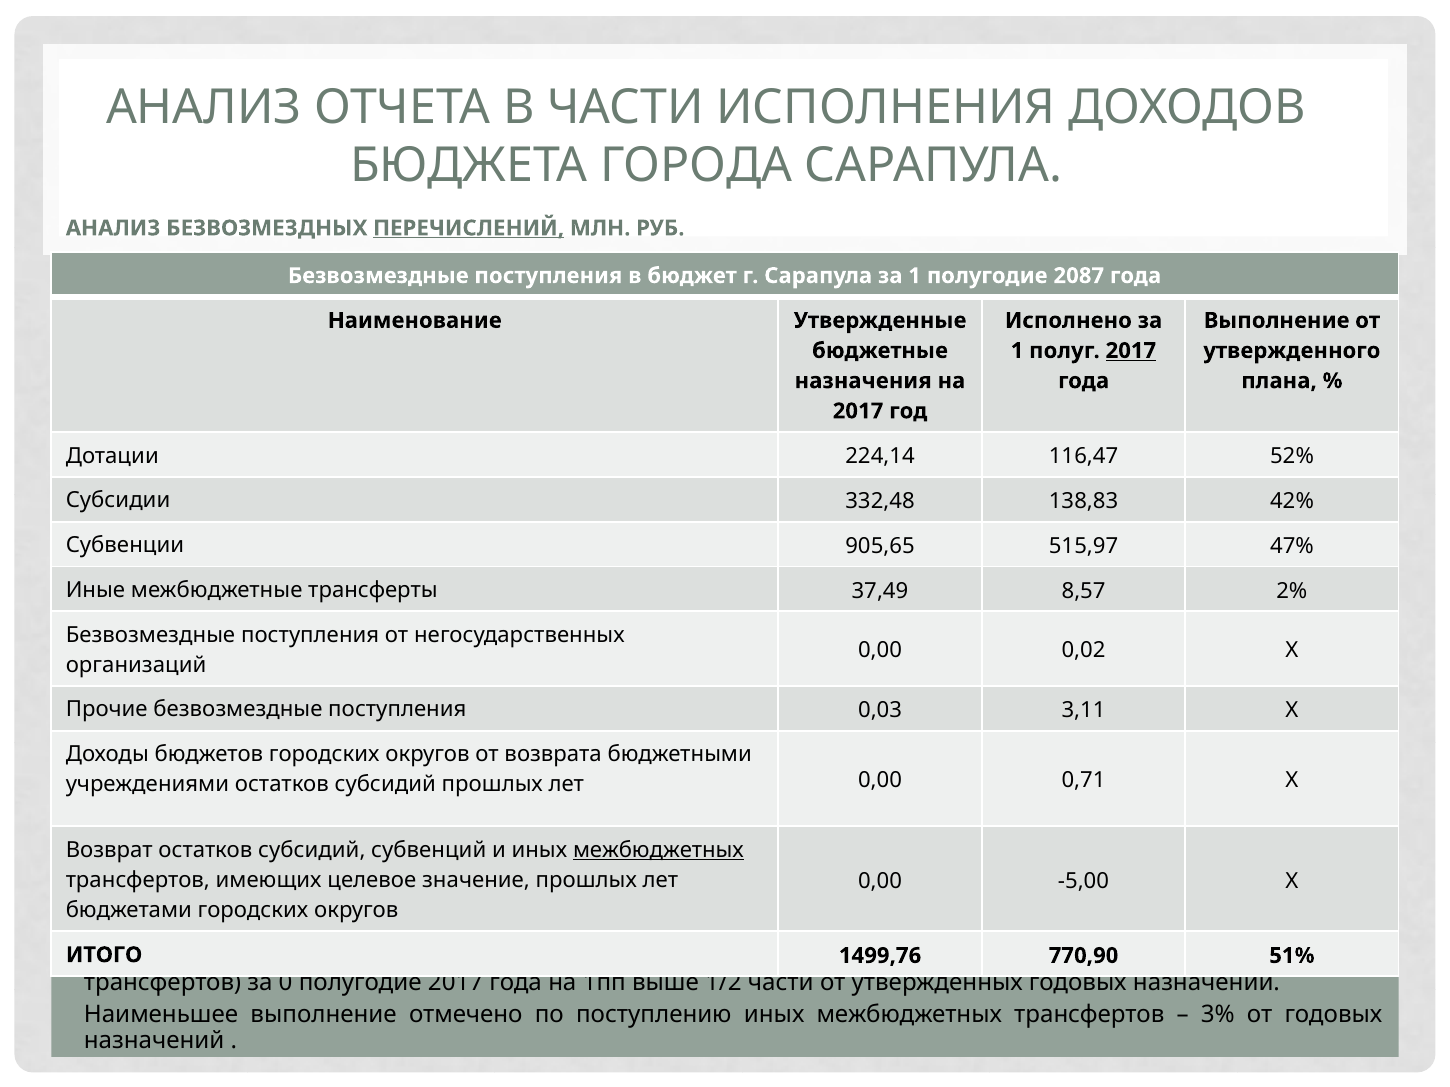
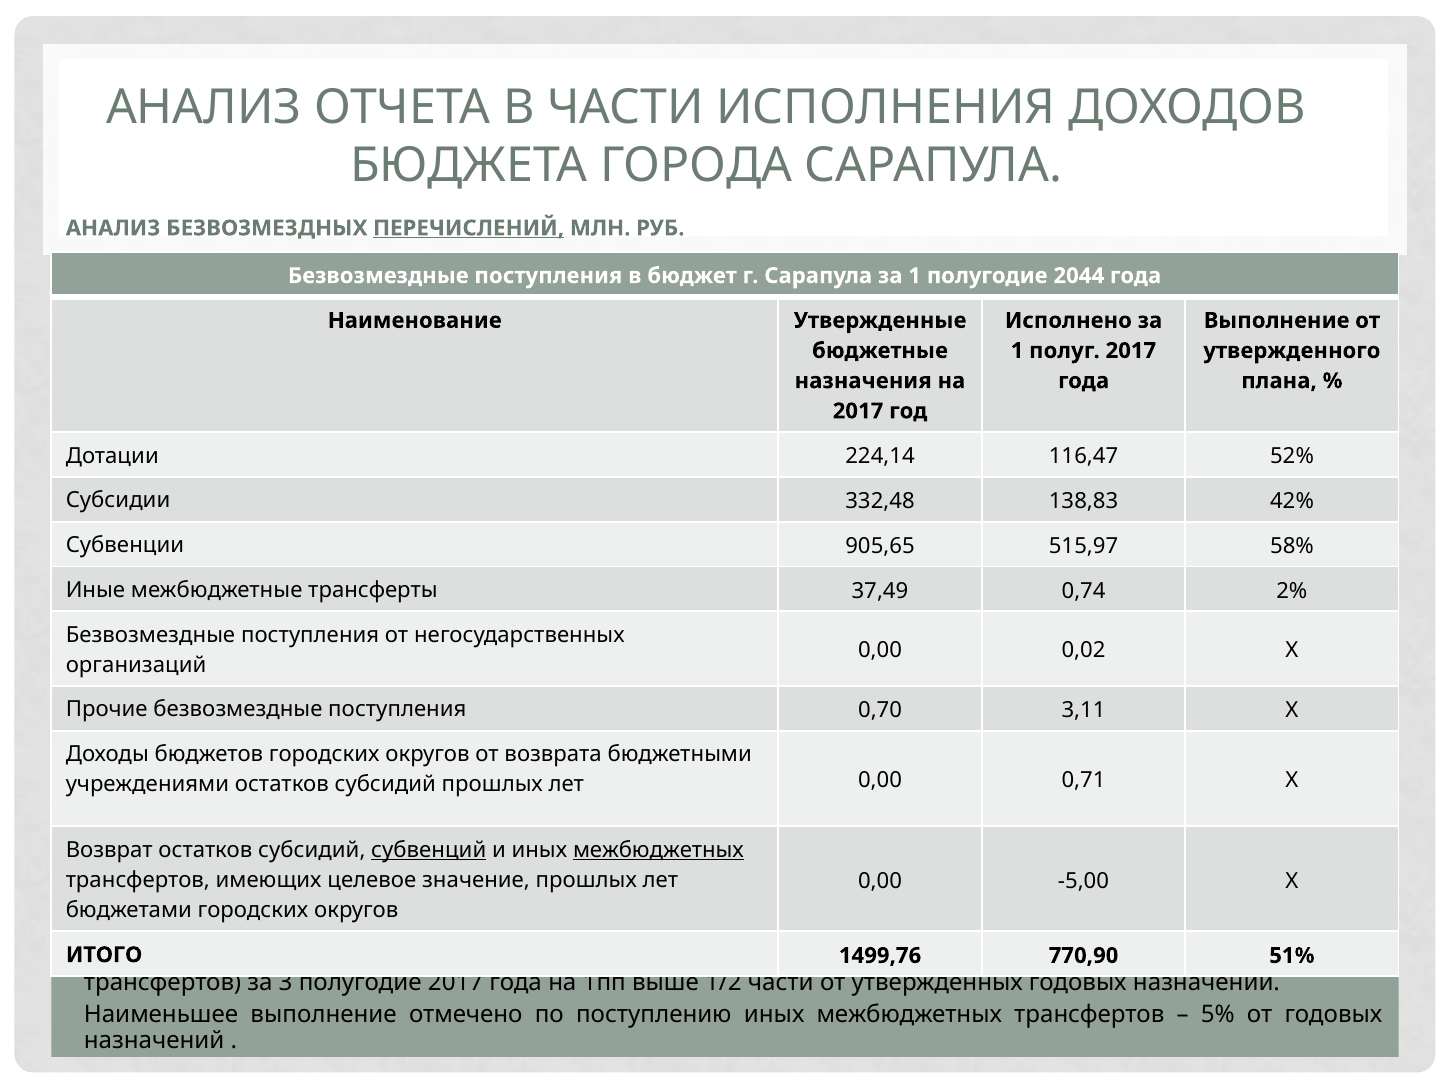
2087: 2087 -> 2044
2017 at (1131, 351) underline: present -> none
47%: 47% -> 58%
8,57: 8,57 -> 0,74
0,03: 0,03 -> 0,70
субвенций underline: none -> present
0: 0 -> 3
3%: 3% -> 5%
